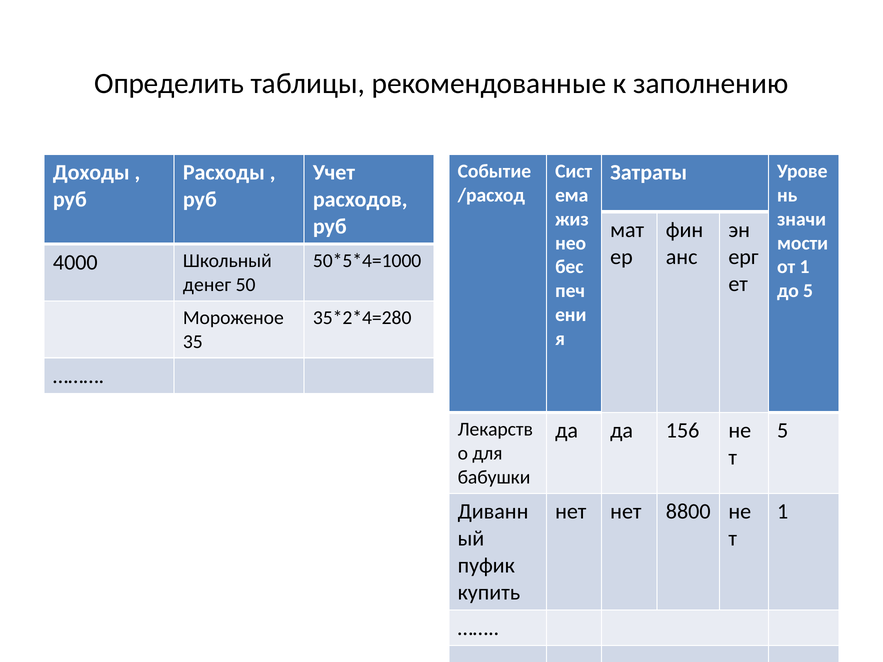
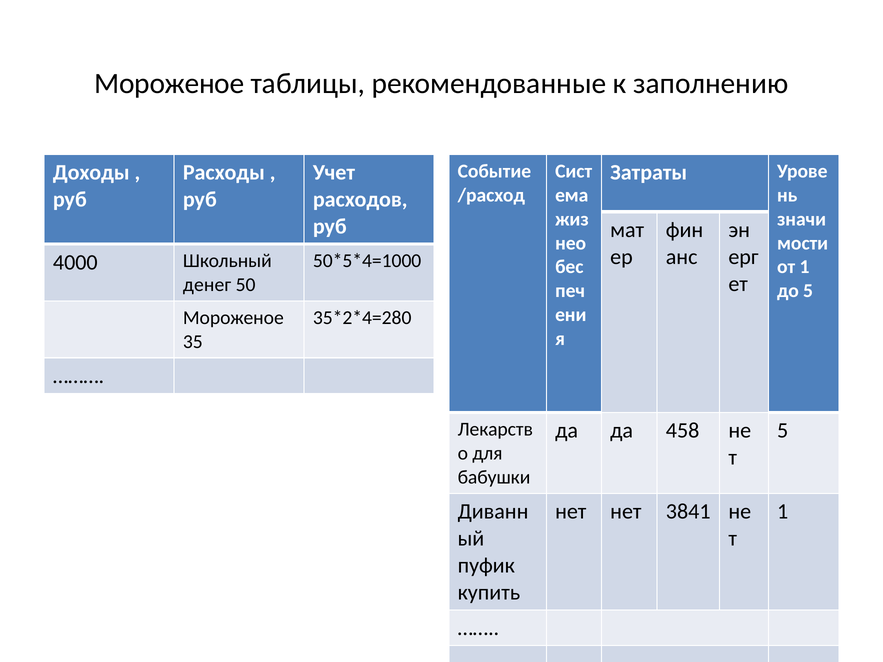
Определить at (169, 84): Определить -> Мороженое
156: 156 -> 458
8800: 8800 -> 3841
